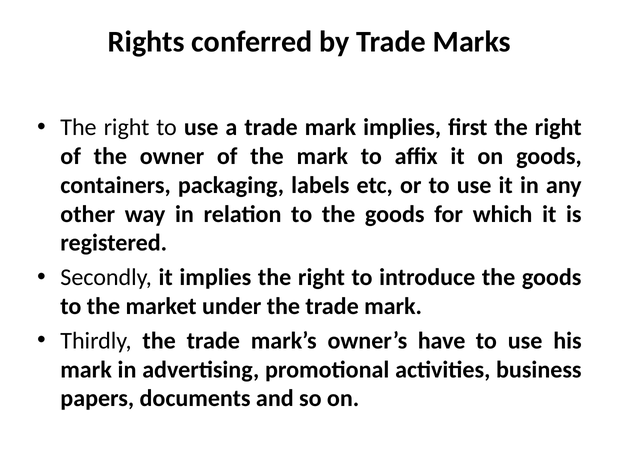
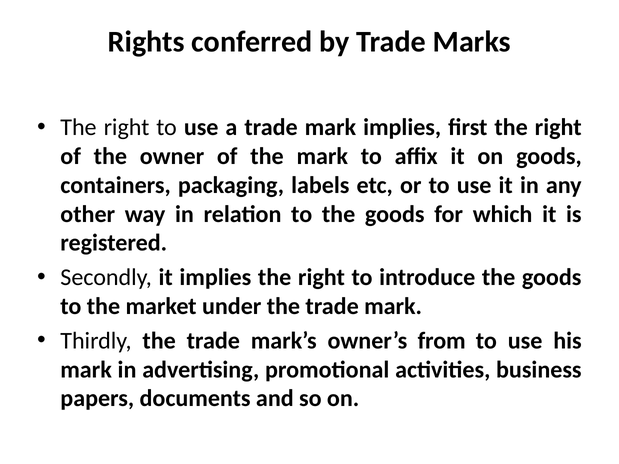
have: have -> from
